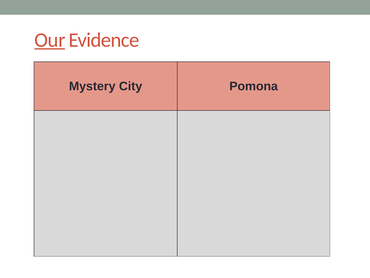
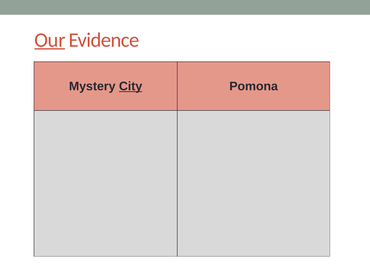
City underline: none -> present
